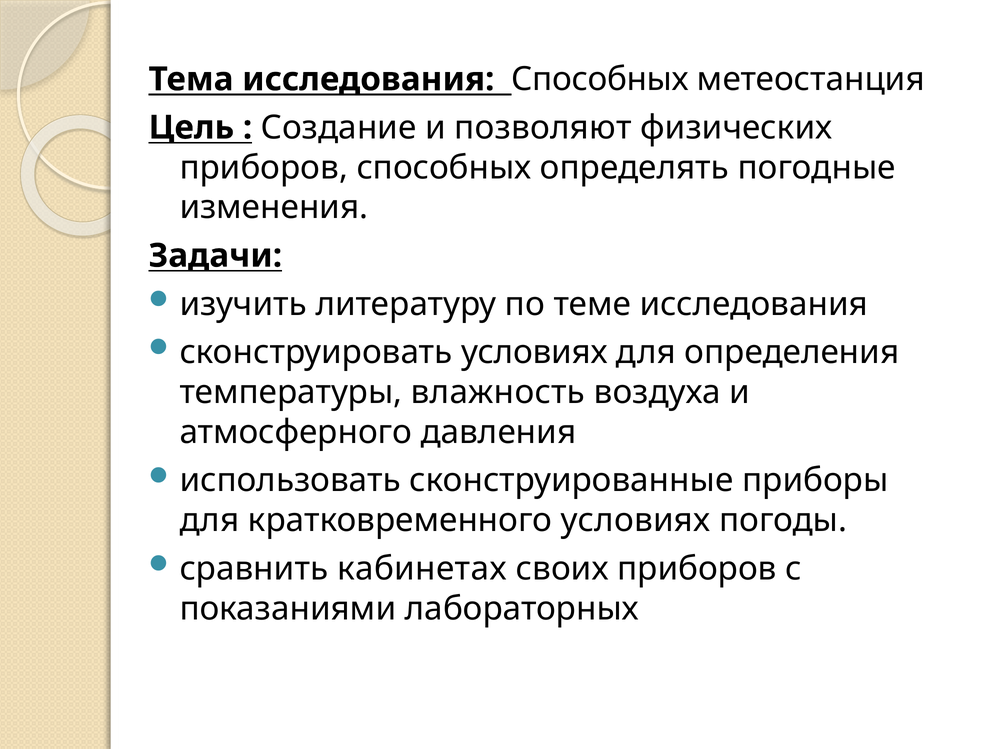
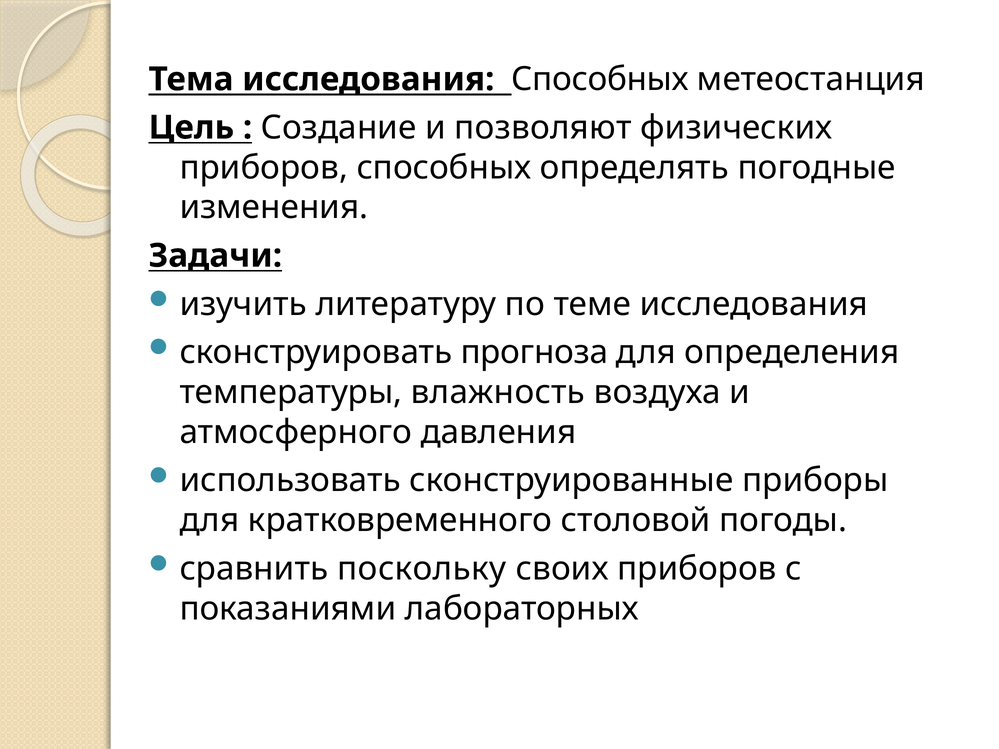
сконструировать условиях: условиях -> прогноза
кратковременного условиях: условиях -> столовой
кабинетах: кабинетах -> поскольку
